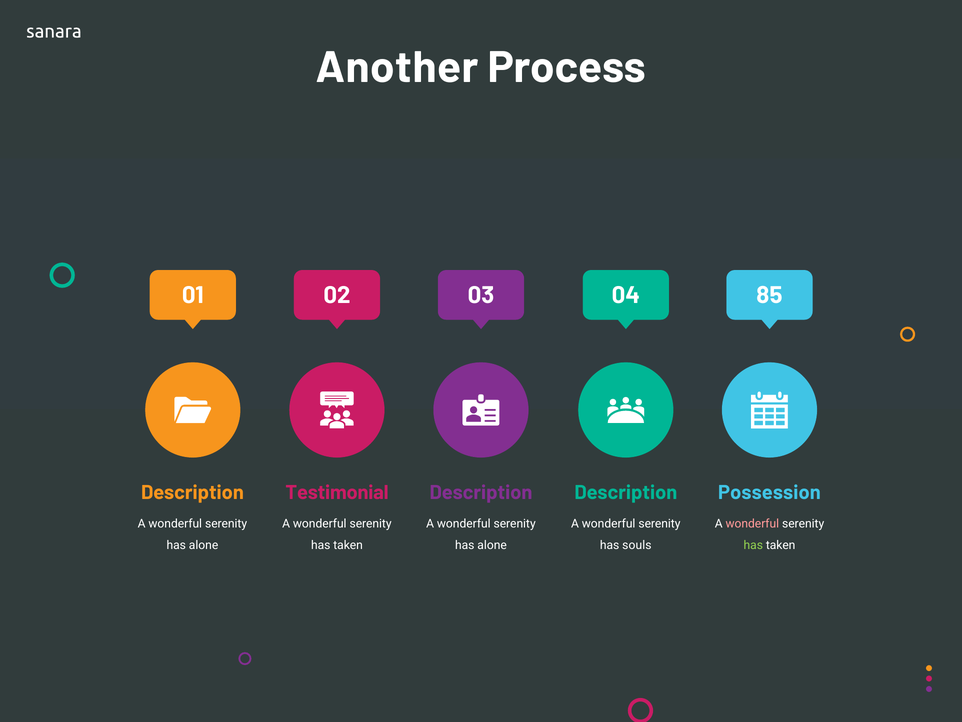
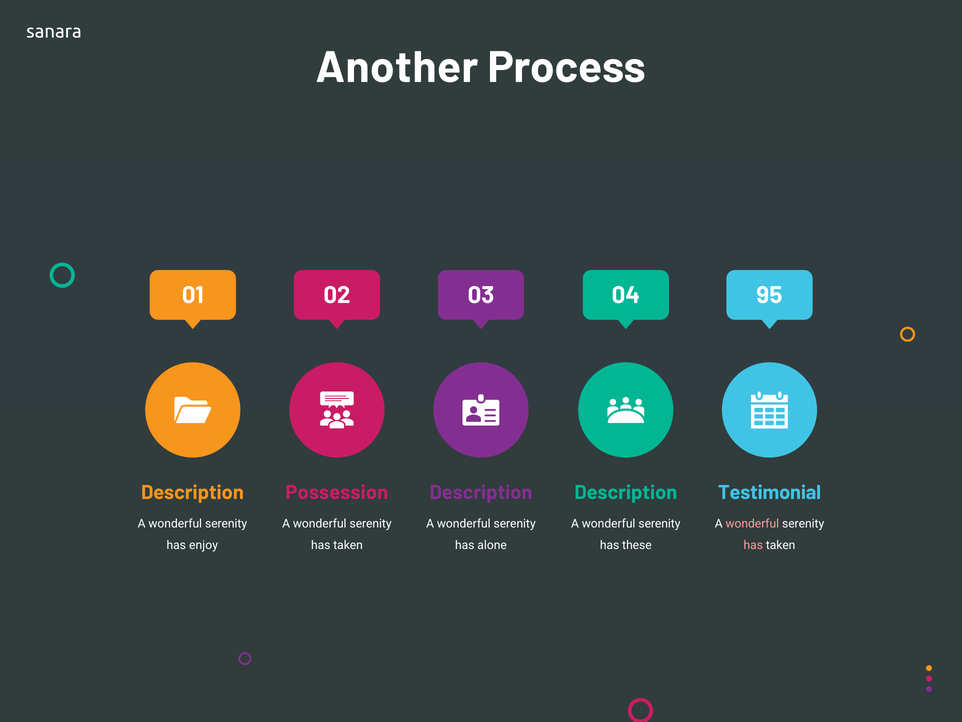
85: 85 -> 95
Testimonial: Testimonial -> Possession
Possession: Possession -> Testimonial
alone at (204, 545): alone -> enjoy
souls: souls -> these
has at (753, 545) colour: light green -> pink
